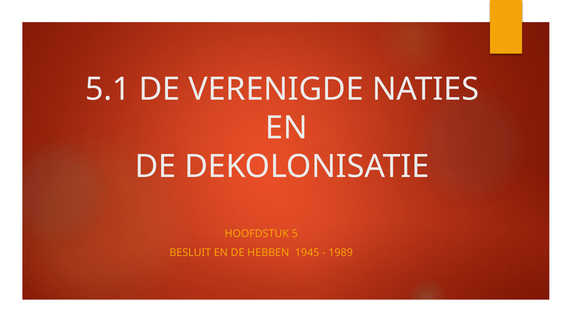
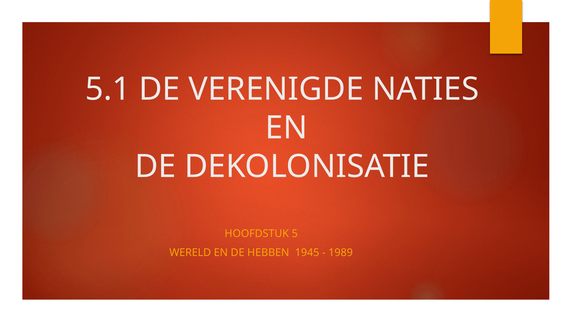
BESLUIT: BESLUIT -> WERELD
